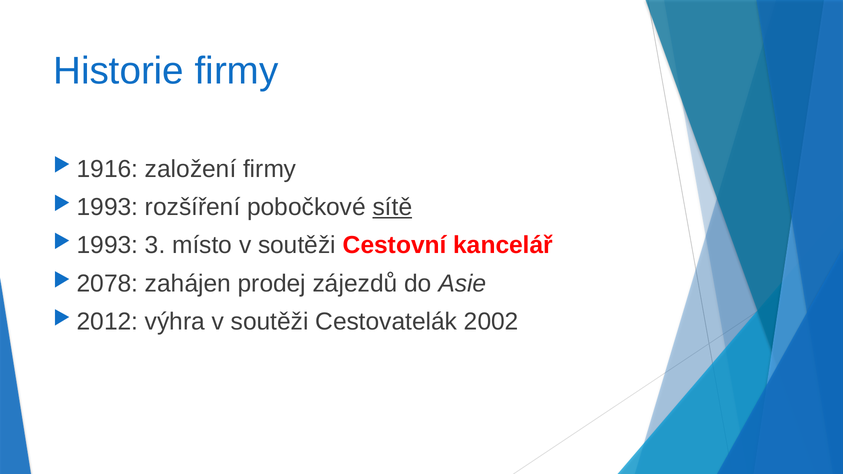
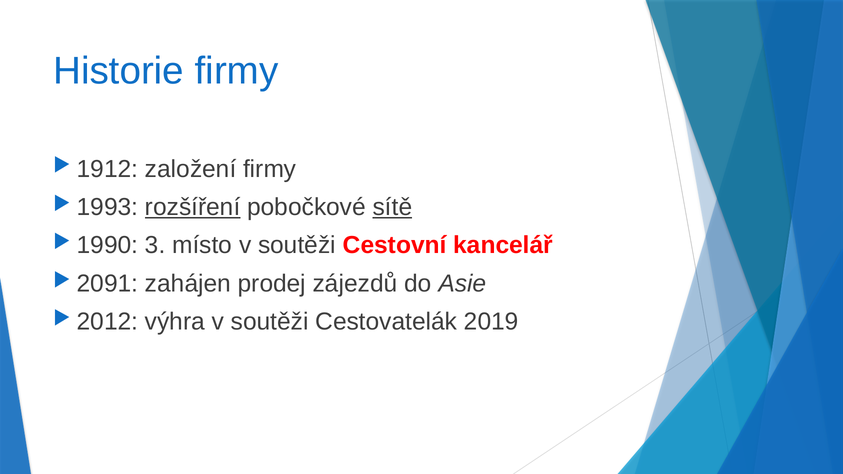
1916: 1916 -> 1912
rozšíření underline: none -> present
1993 at (108, 245): 1993 -> 1990
2078: 2078 -> 2091
2002: 2002 -> 2019
